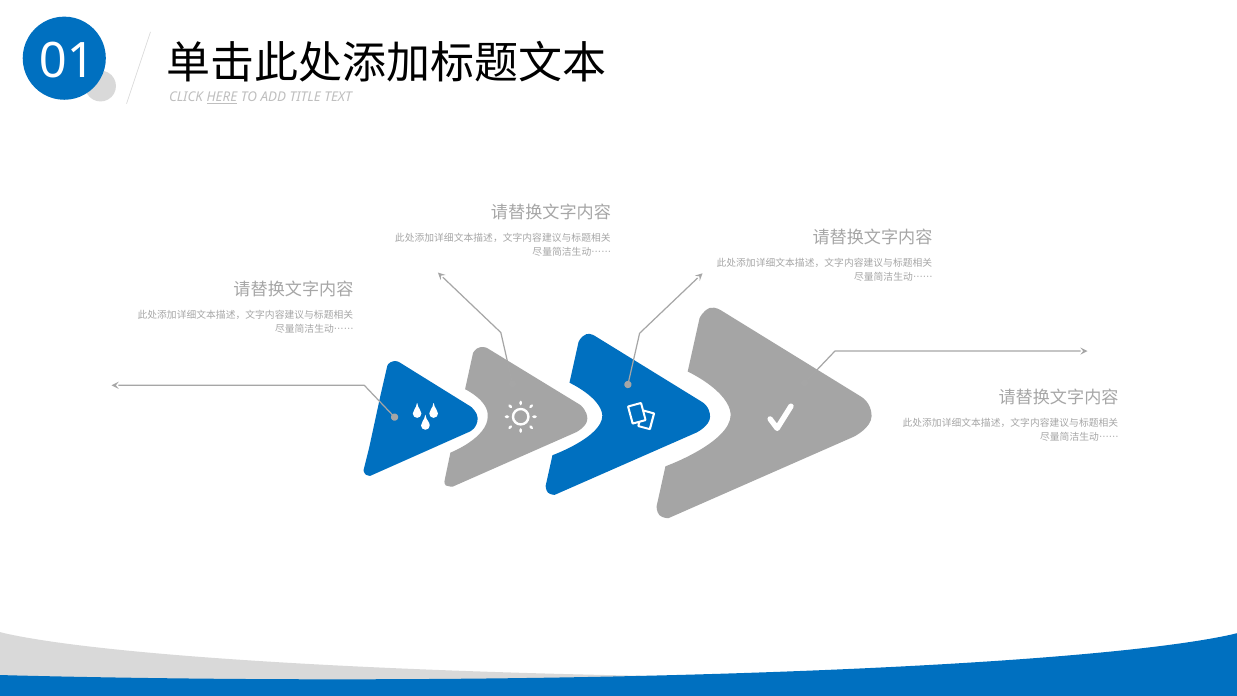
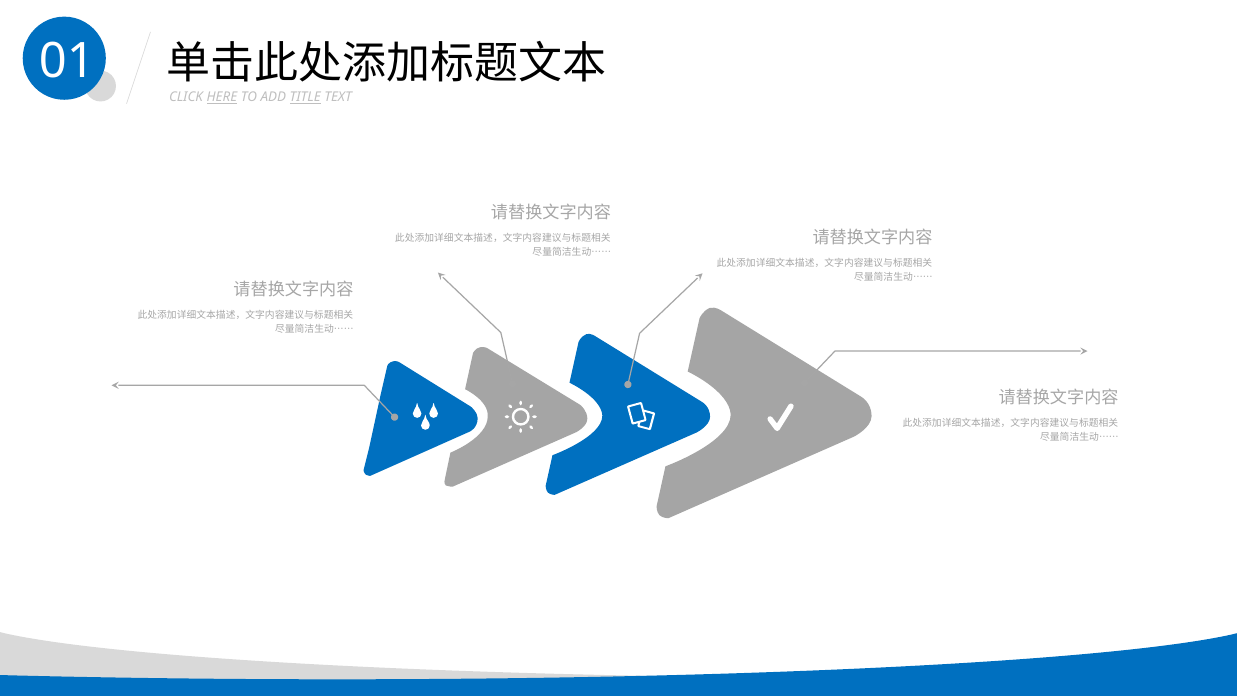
TITLE underline: none -> present
